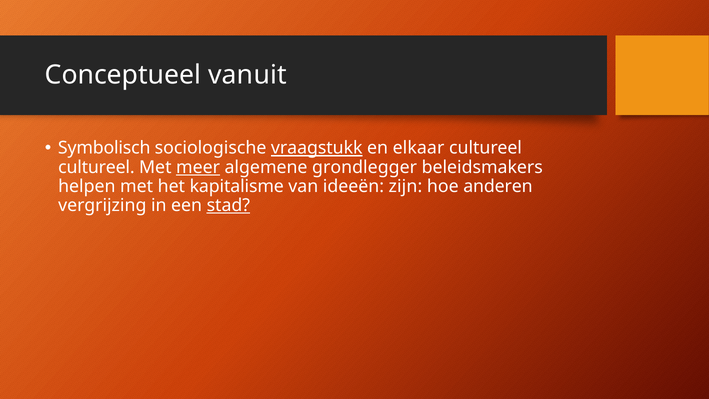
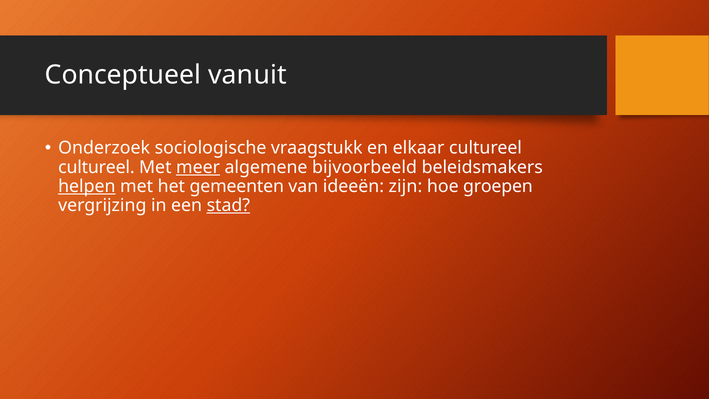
Symbolisch: Symbolisch -> Onderzoek
vraagstukk underline: present -> none
grondlegger: grondlegger -> bijvoorbeeld
helpen underline: none -> present
kapitalisme: kapitalisme -> gemeenten
anderen: anderen -> groepen
